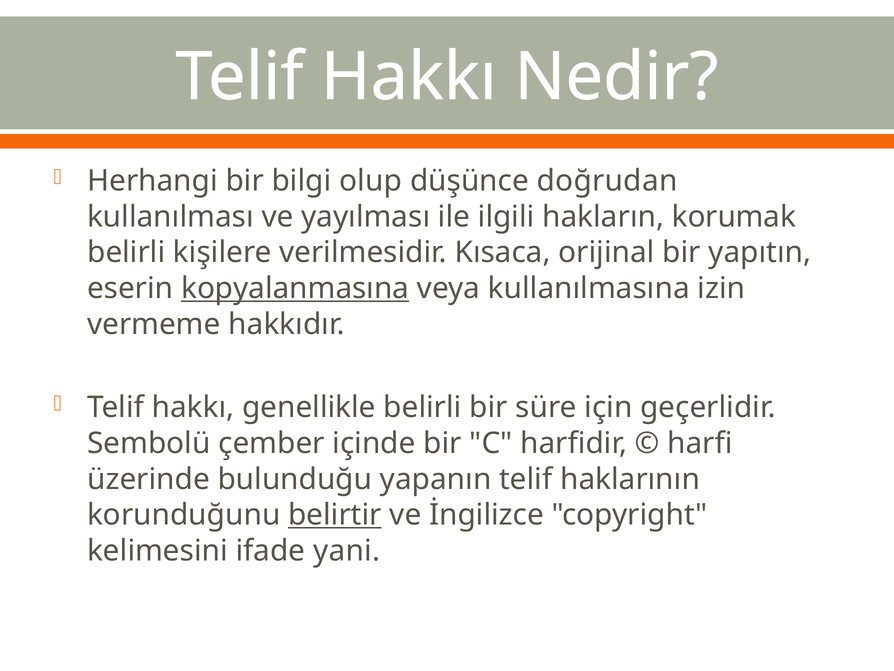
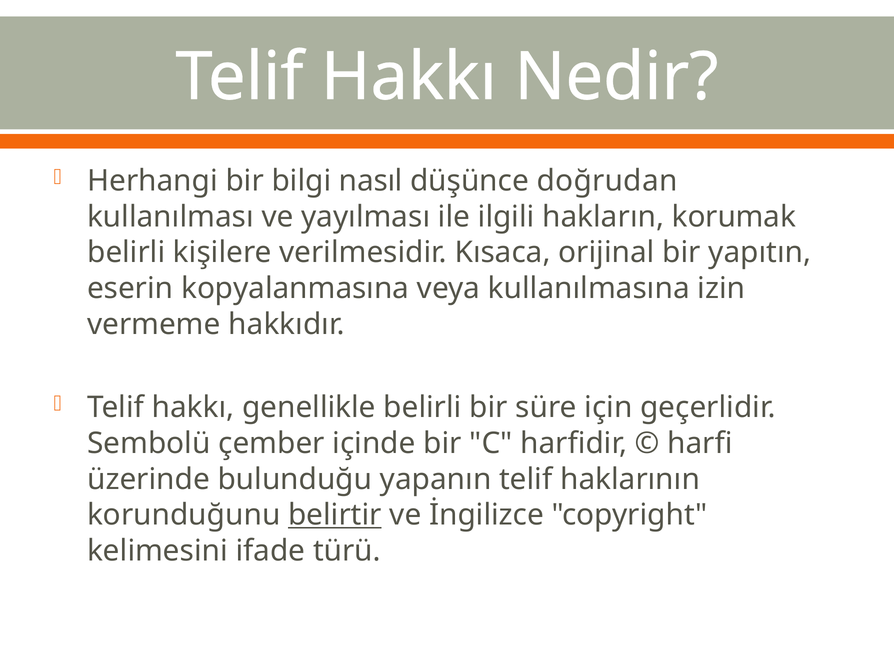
olup: olup -> nasıl
kopyalanmasına underline: present -> none
yani: yani -> türü
